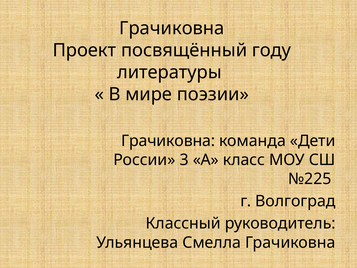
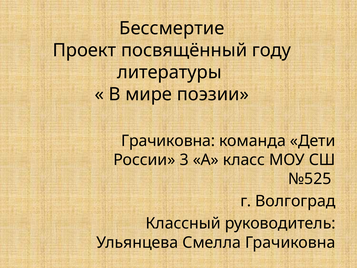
Грачиковна at (172, 28): Грачиковна -> Бессмертие
№225: №225 -> №525
